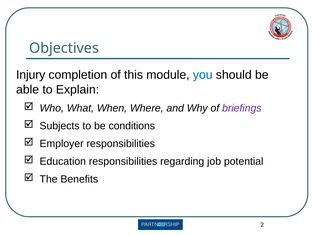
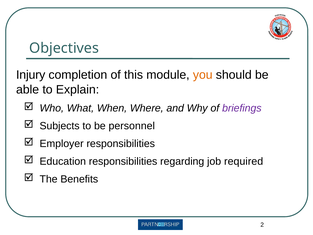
you colour: blue -> orange
conditions: conditions -> personnel
potential: potential -> required
